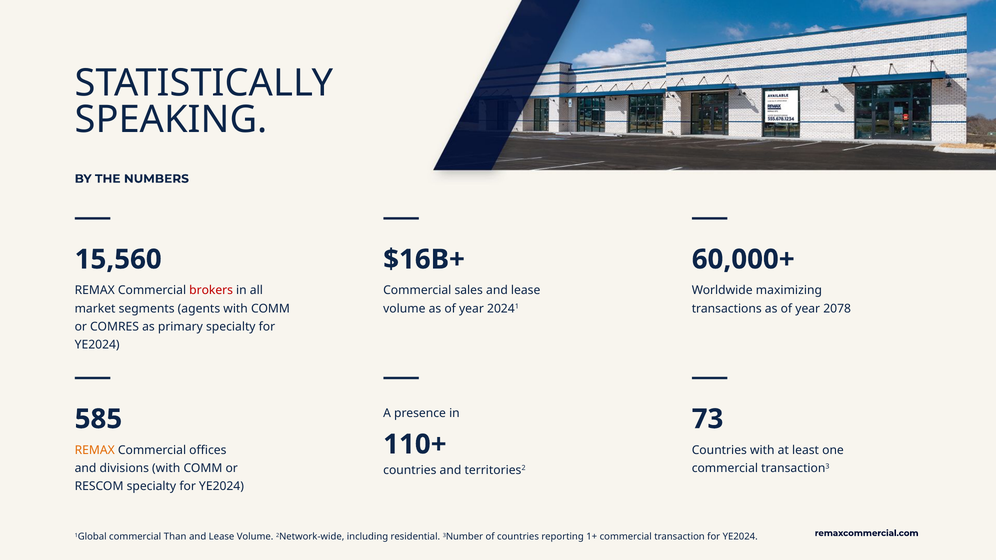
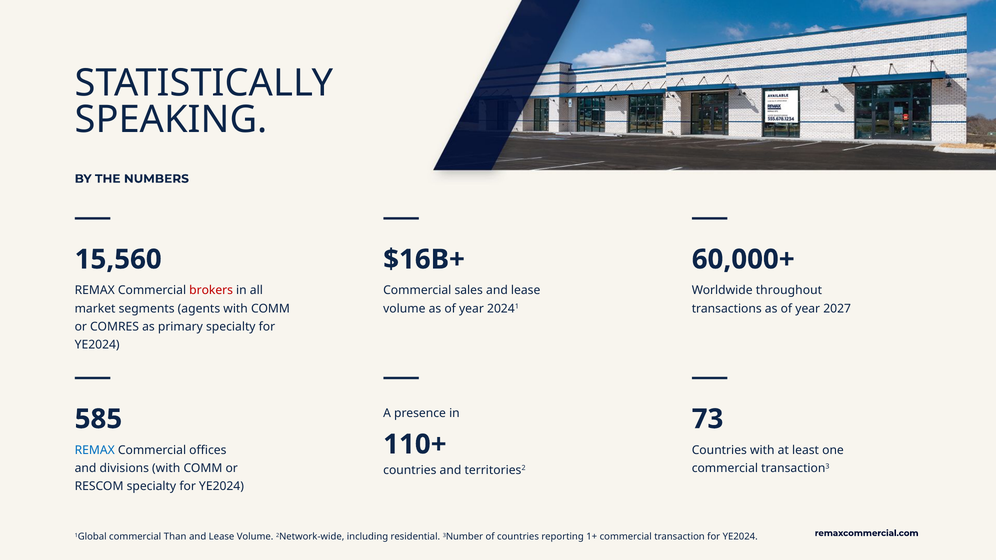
maximizing: maximizing -> throughout
2078: 2078 -> 2027
REMAX at (95, 450) colour: orange -> blue
